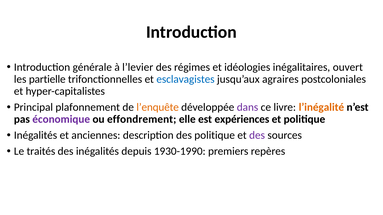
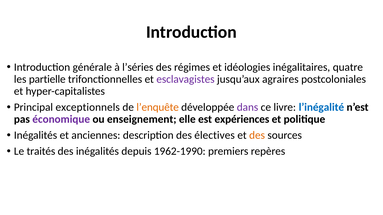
l’levier: l’levier -> l’séries
ouvert: ouvert -> quatre
esclavagistes colour: blue -> purple
plafonnement: plafonnement -> exceptionnels
l’inégalité colour: orange -> blue
effondrement: effondrement -> enseignement
des politique: politique -> électives
des at (257, 136) colour: purple -> orange
1930-1990: 1930-1990 -> 1962-1990
